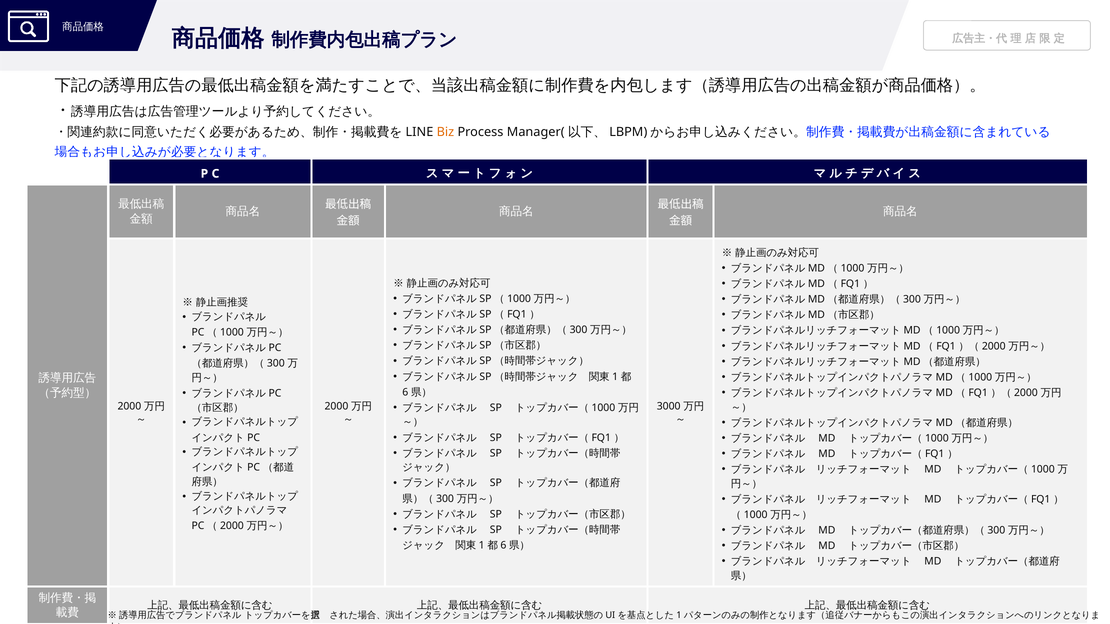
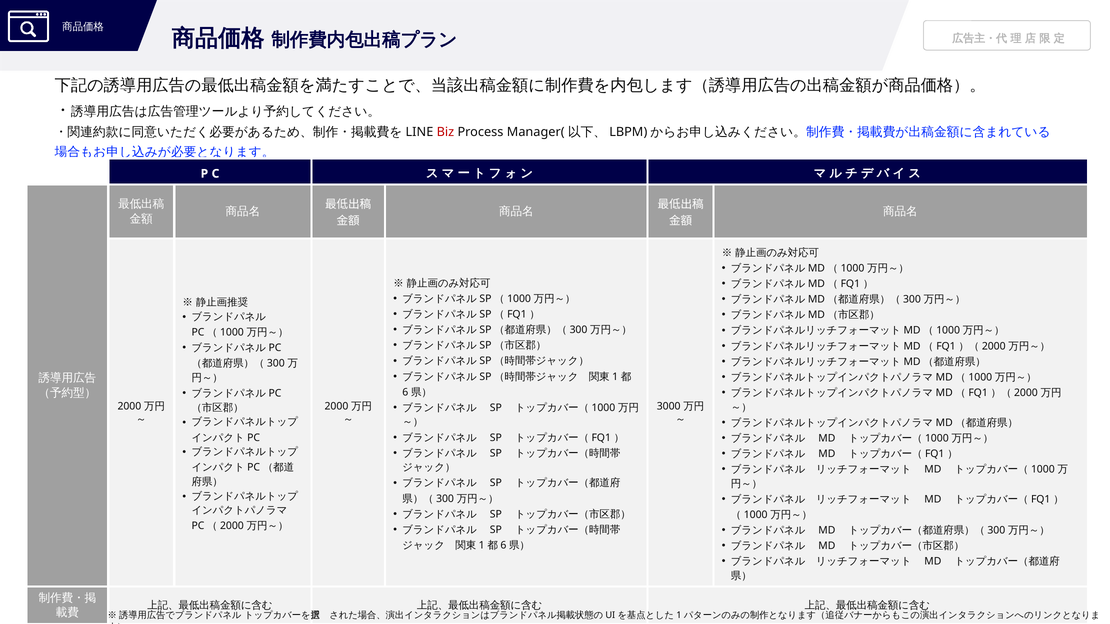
Biz colour: orange -> red
